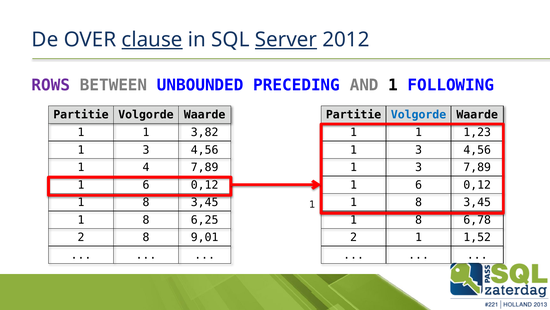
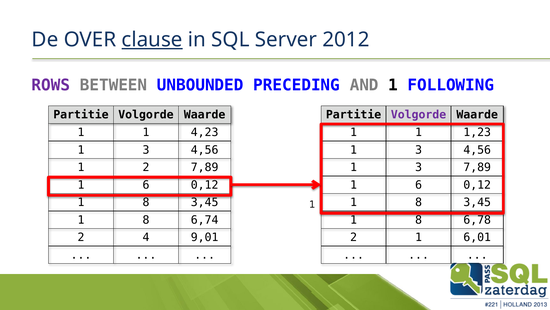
Server underline: present -> none
Volgorde at (419, 115) colour: blue -> purple
3,82: 3,82 -> 4,23
1 4: 4 -> 2
6,25: 6,25 -> 6,74
2 8: 8 -> 4
1,52: 1,52 -> 6,01
